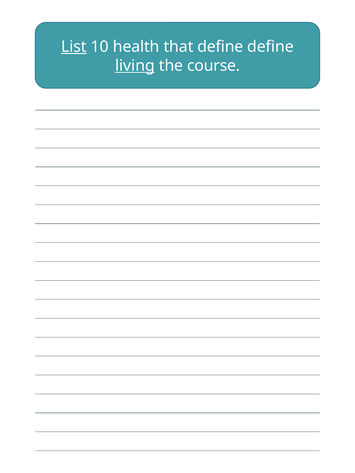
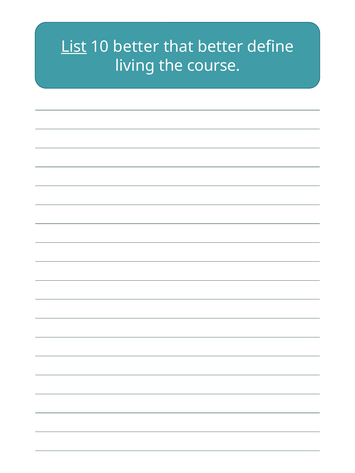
10 health: health -> better
that define: define -> better
living underline: present -> none
